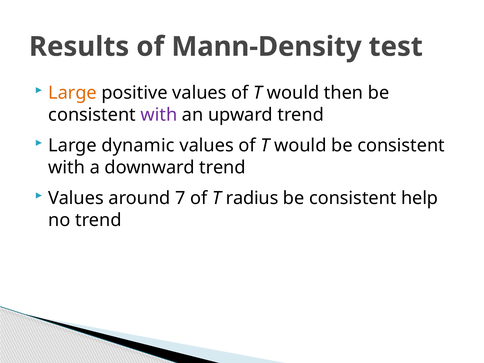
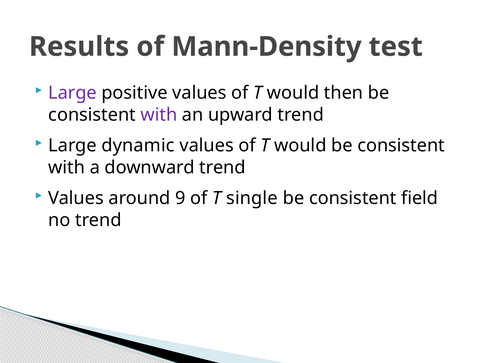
Large at (73, 93) colour: orange -> purple
7: 7 -> 9
radius: radius -> single
help: help -> field
